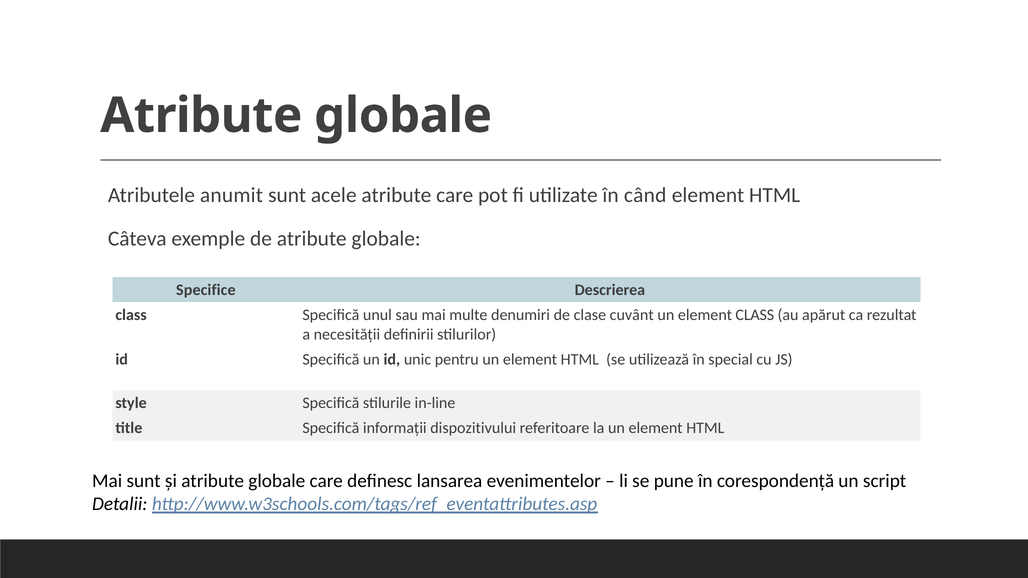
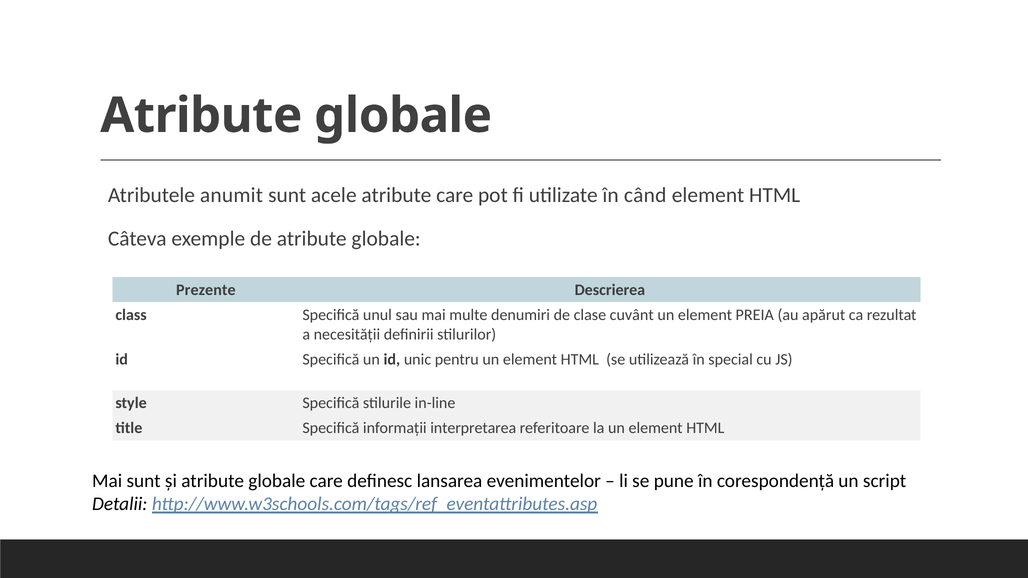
Specifice: Specifice -> Prezente
element CLASS: CLASS -> PREIA
dispozitivului: dispozitivului -> interpretarea
